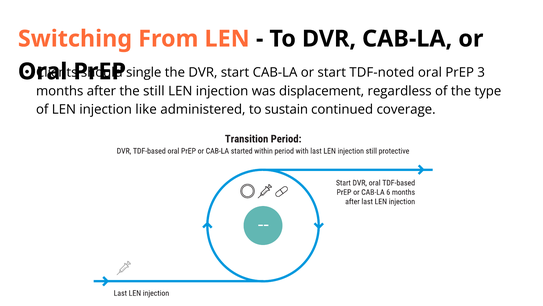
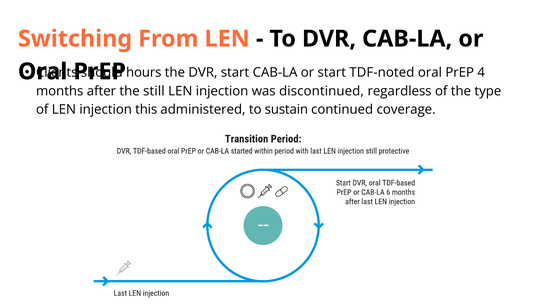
single: single -> hours
3: 3 -> 4
displacement: displacement -> discontinued
like: like -> this
